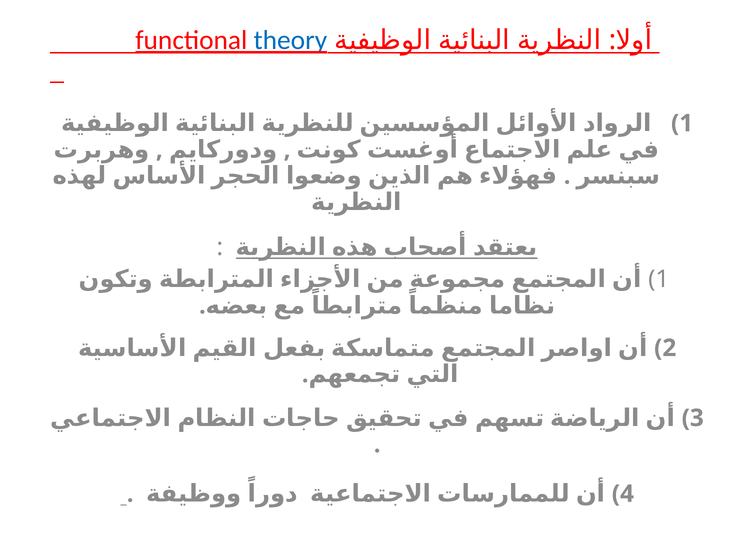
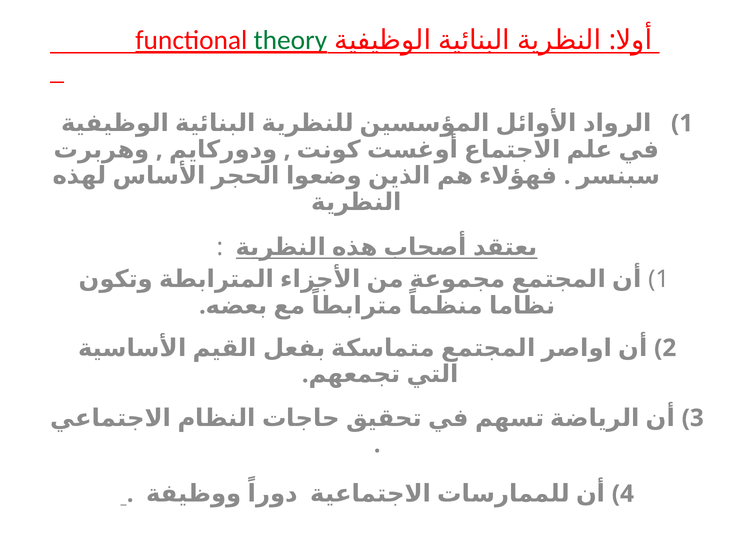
theory colour: blue -> green
